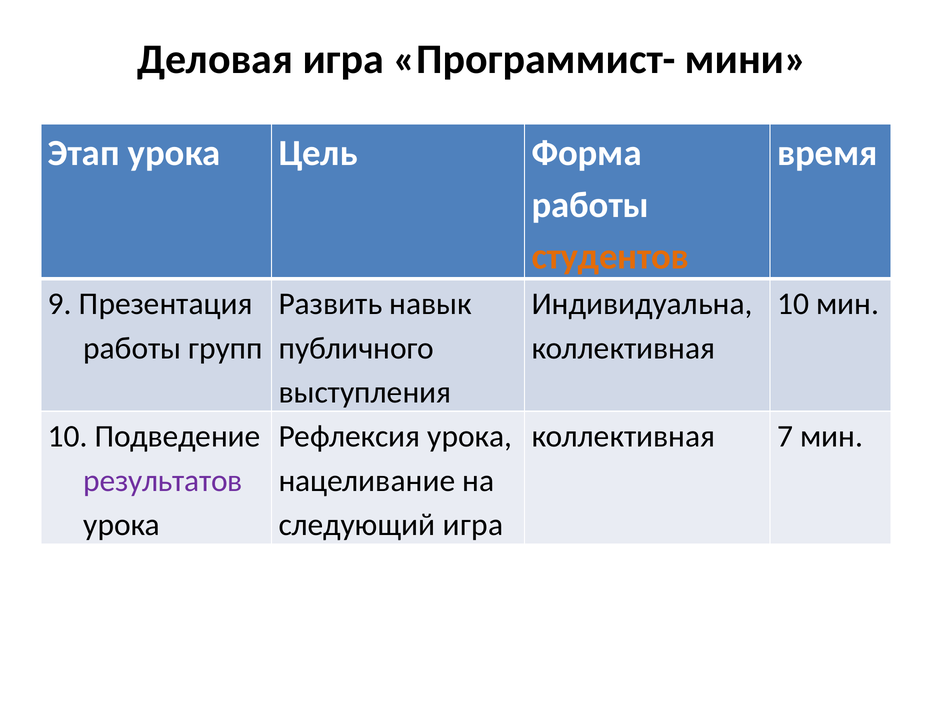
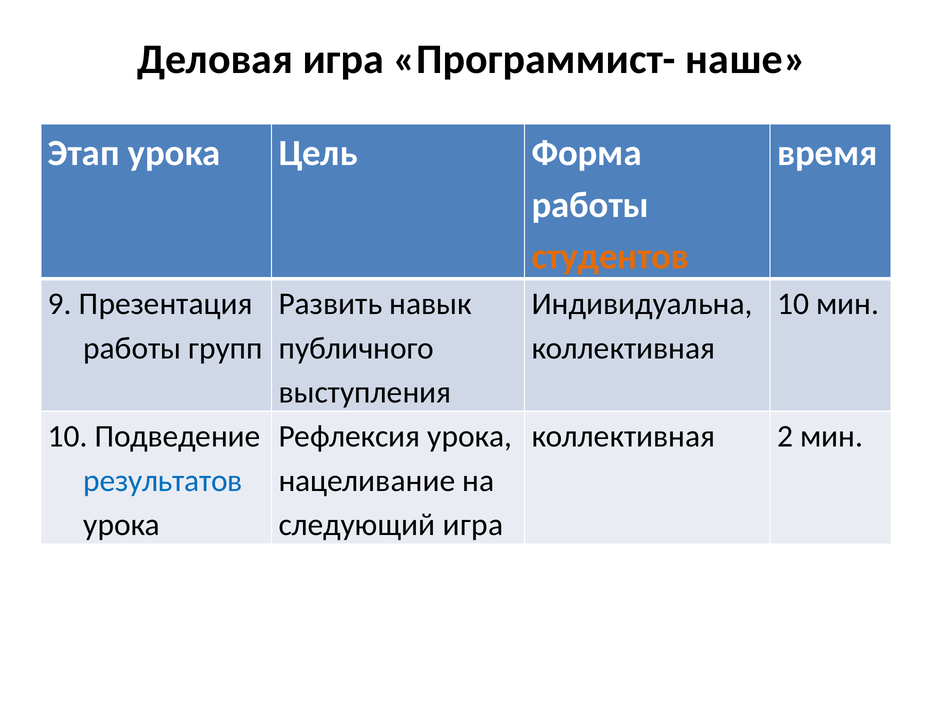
мини: мини -> наше
7: 7 -> 2
результатов colour: purple -> blue
